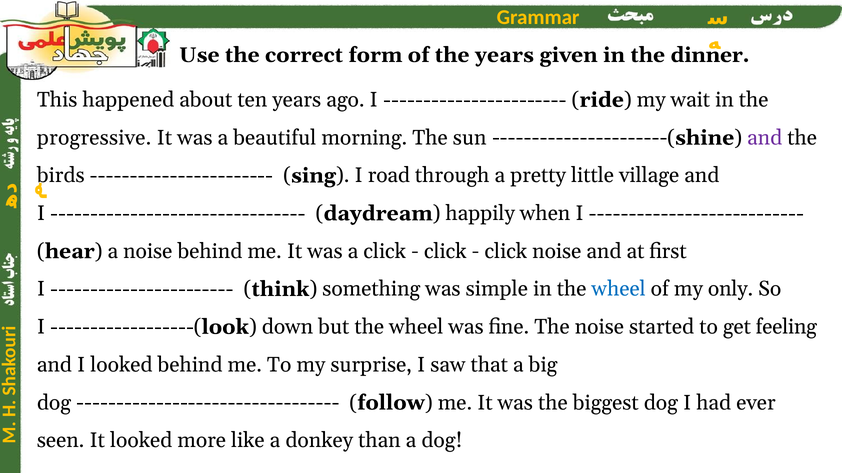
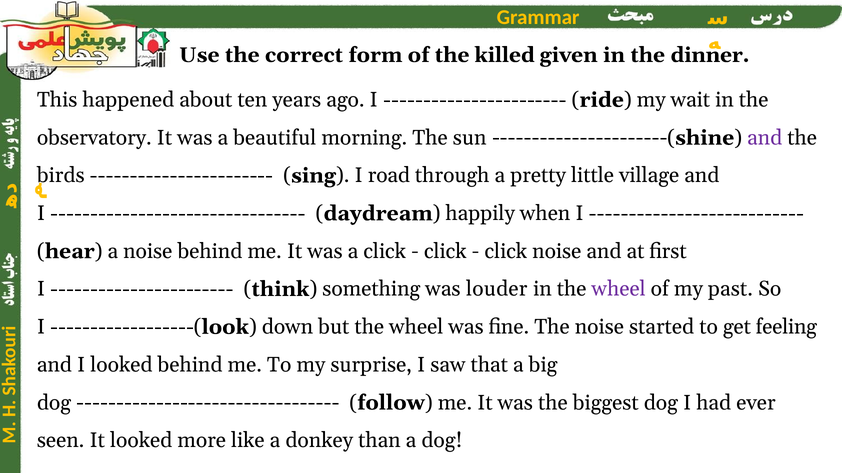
the years: years -> killed
progressive: progressive -> observatory
simple: simple -> louder
wheel at (619, 289) colour: blue -> purple
only: only -> past
